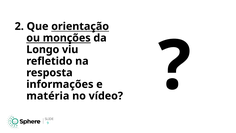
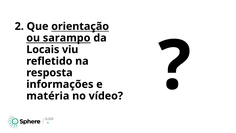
monções: monções -> sarampo
Longo: Longo -> Locais
